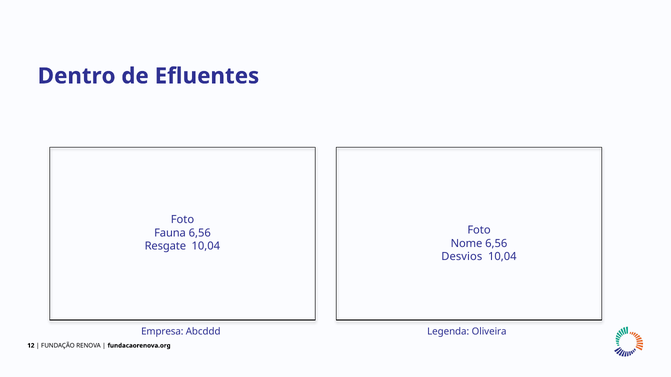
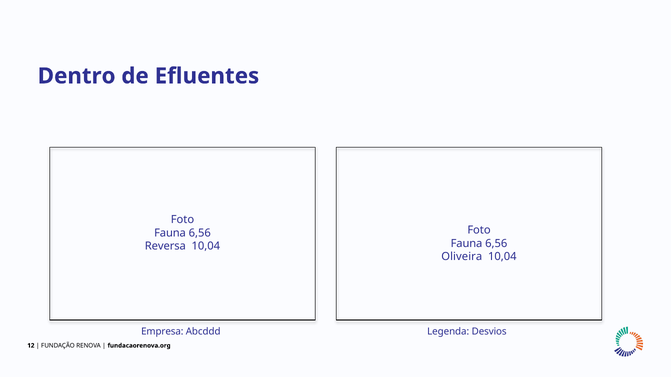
Nome at (467, 244): Nome -> Fauna
Resgate: Resgate -> Reversa
Desvios: Desvios -> Oliveira
Oliveira: Oliveira -> Desvios
